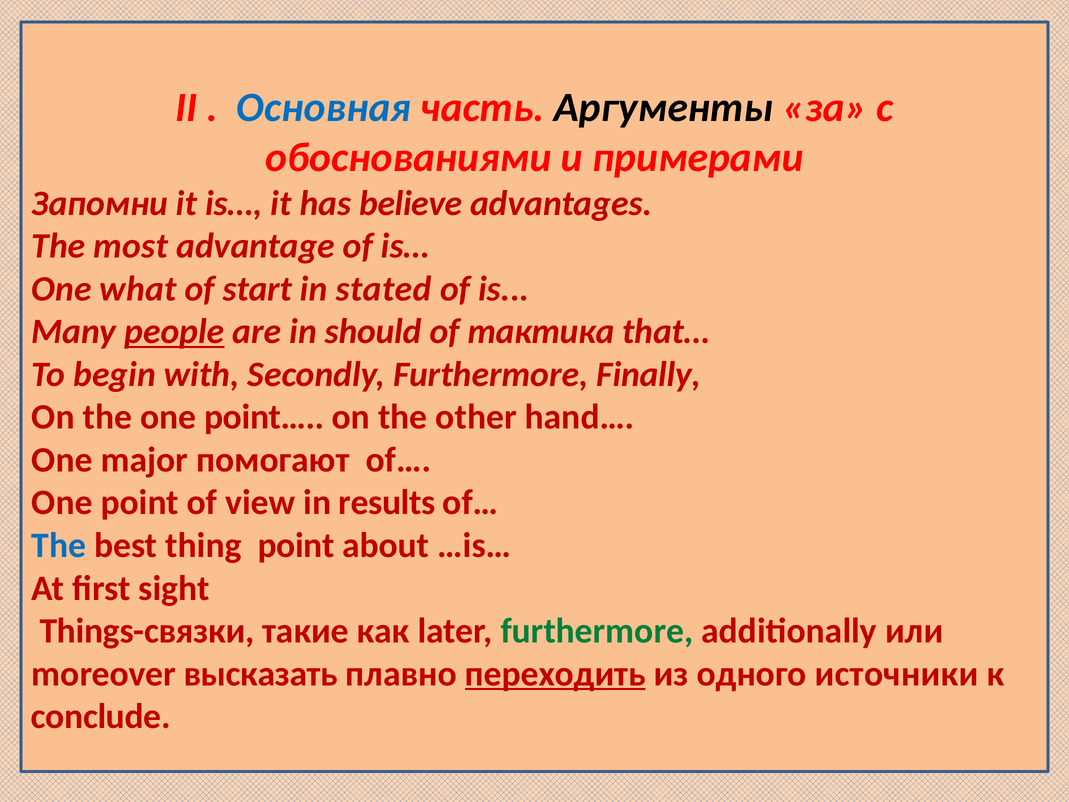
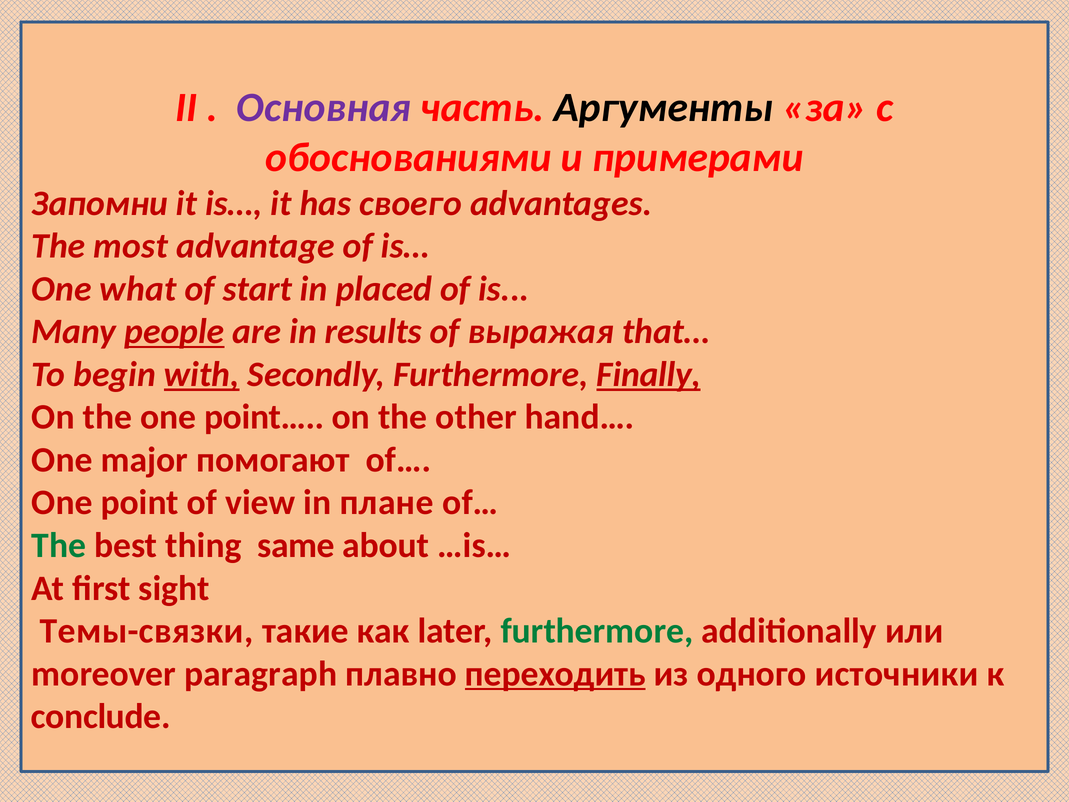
Основная colour: blue -> purple
believe: believe -> своего
stated: stated -> placed
should: should -> results
тактика: тактика -> выражая
with underline: none -> present
Finally underline: none -> present
results: results -> плане
The at (59, 545) colour: blue -> green
thing point: point -> same
Things-связки: Things-связки -> Темы-связки
высказать: высказать -> paragraph
